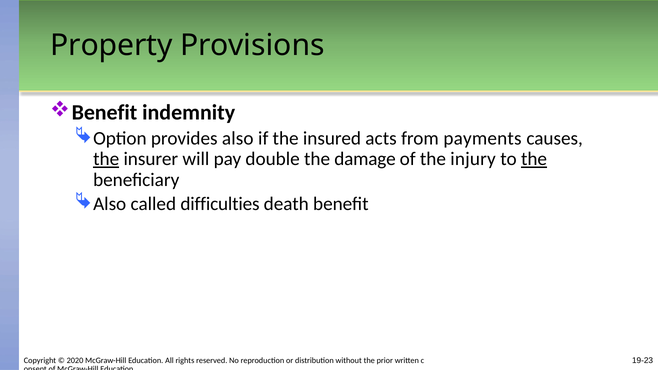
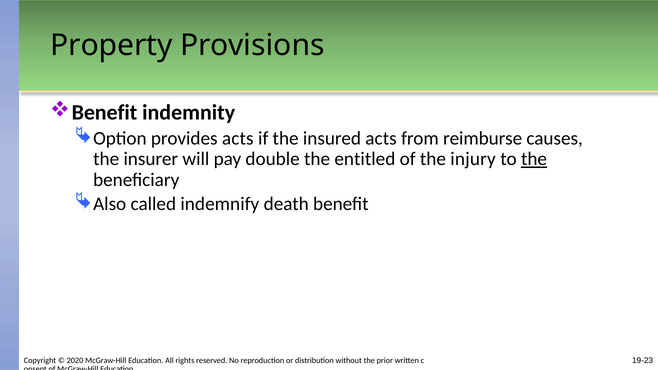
provides also: also -> acts
payments: payments -> reimburse
the at (106, 159) underline: present -> none
damage: damage -> entitled
difficulties: difficulties -> indemnify
